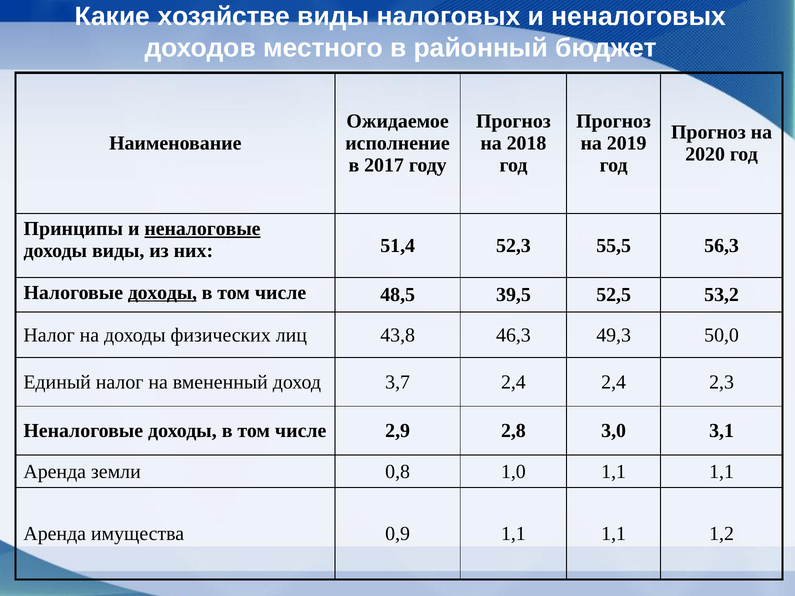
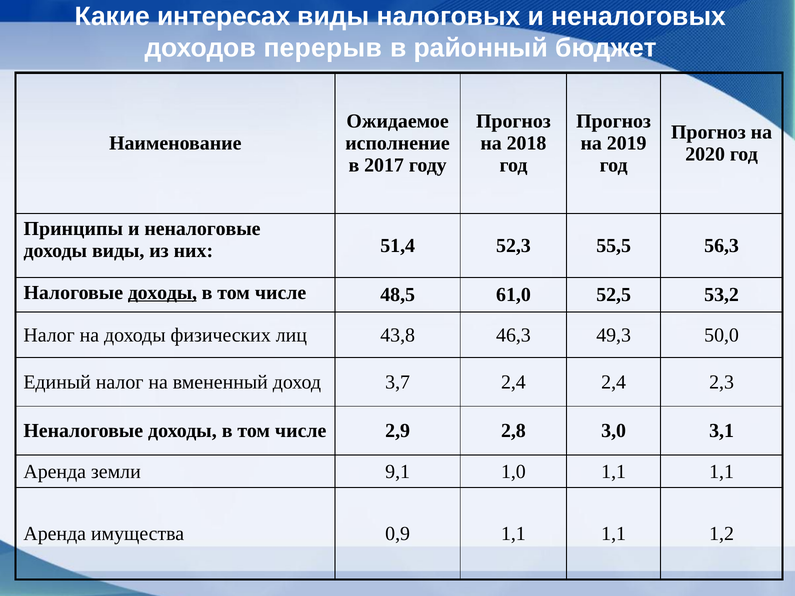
хозяйстве: хозяйстве -> интересах
местного: местного -> перерыв
неналоговые at (202, 229) underline: present -> none
39,5: 39,5 -> 61,0
0,8: 0,8 -> 9,1
